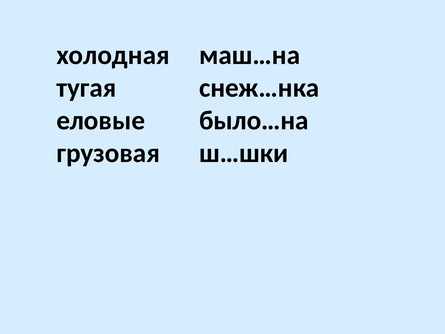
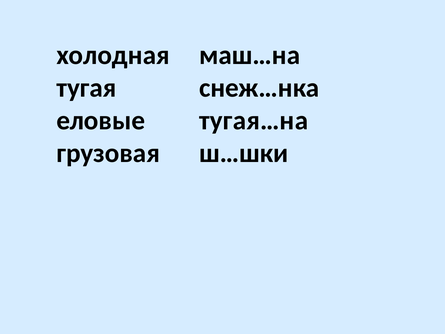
было…на: было…на -> тугая…на
